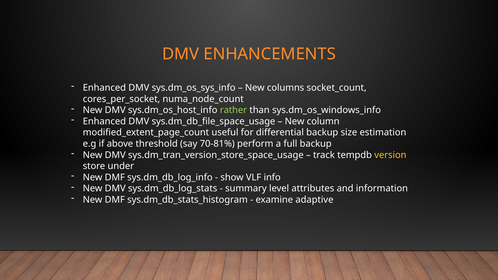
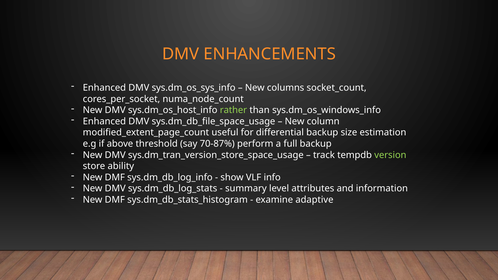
70-81%: 70-81% -> 70-87%
version colour: yellow -> light green
under: under -> ability
